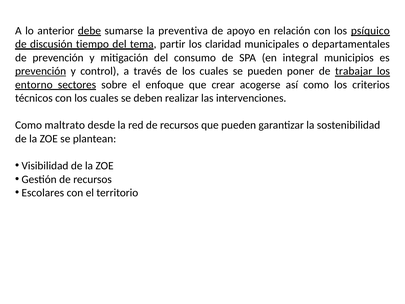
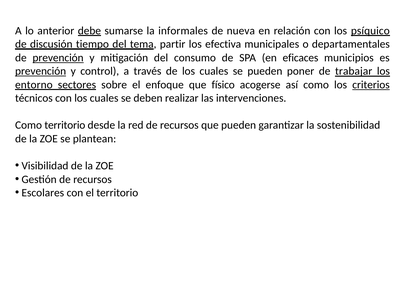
preventiva: preventiva -> informales
apoyo: apoyo -> nueva
claridad: claridad -> efectiva
prevención at (58, 58) underline: none -> present
integral: integral -> eficaces
crear: crear -> físico
criterios underline: none -> present
Como maltrato: maltrato -> territorio
